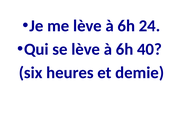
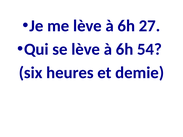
24: 24 -> 27
40: 40 -> 54
